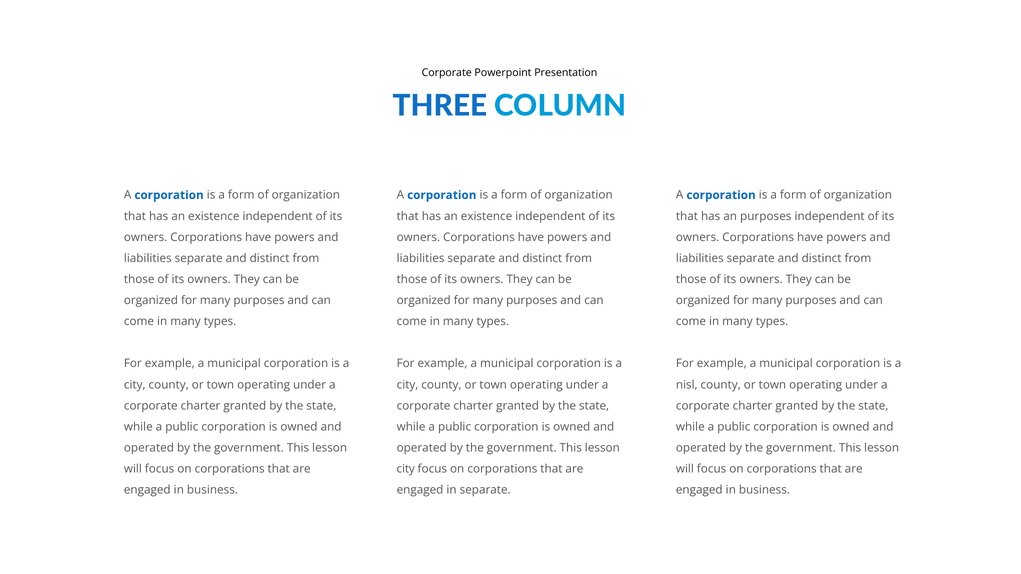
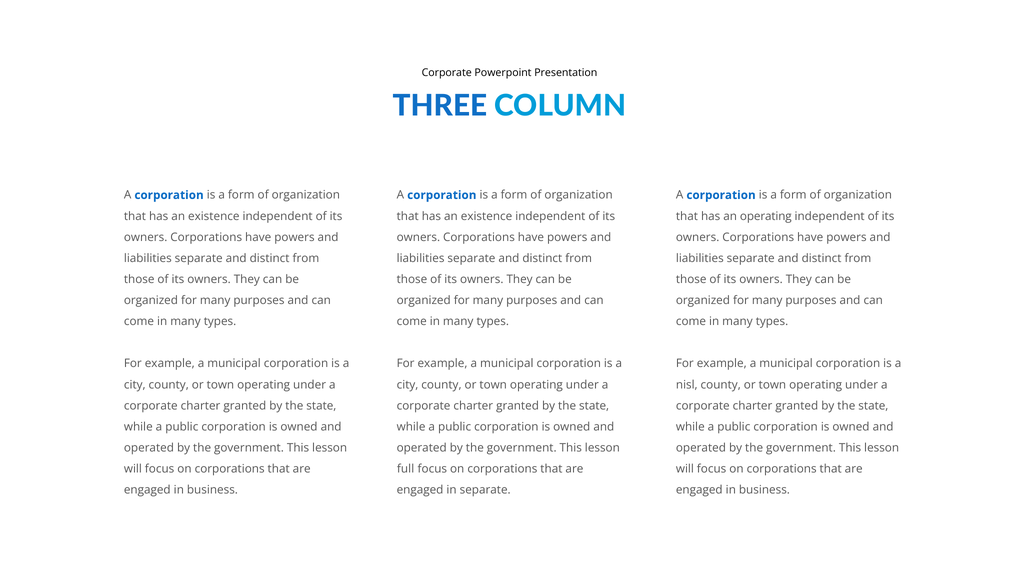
an purposes: purposes -> operating
city at (406, 469): city -> full
